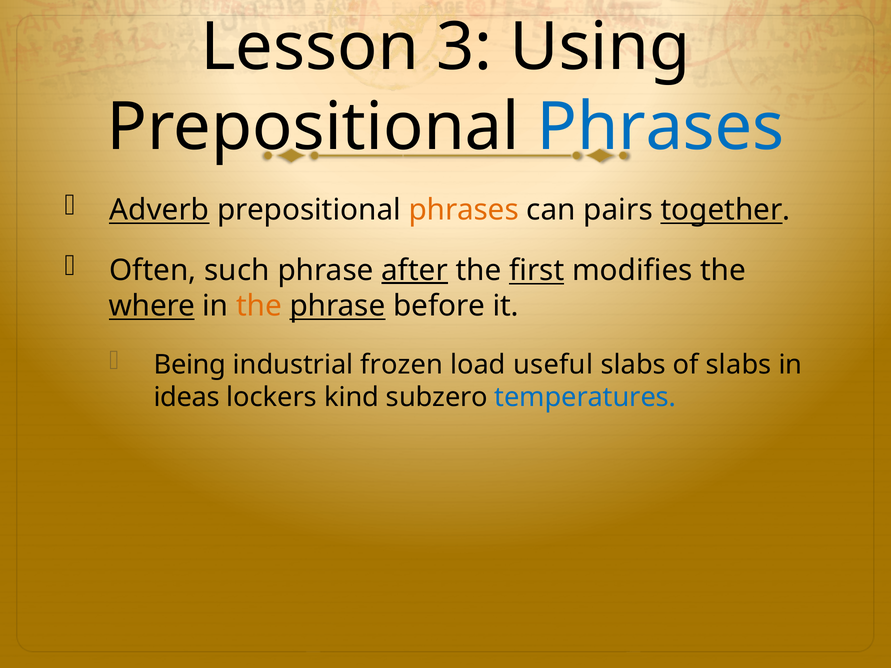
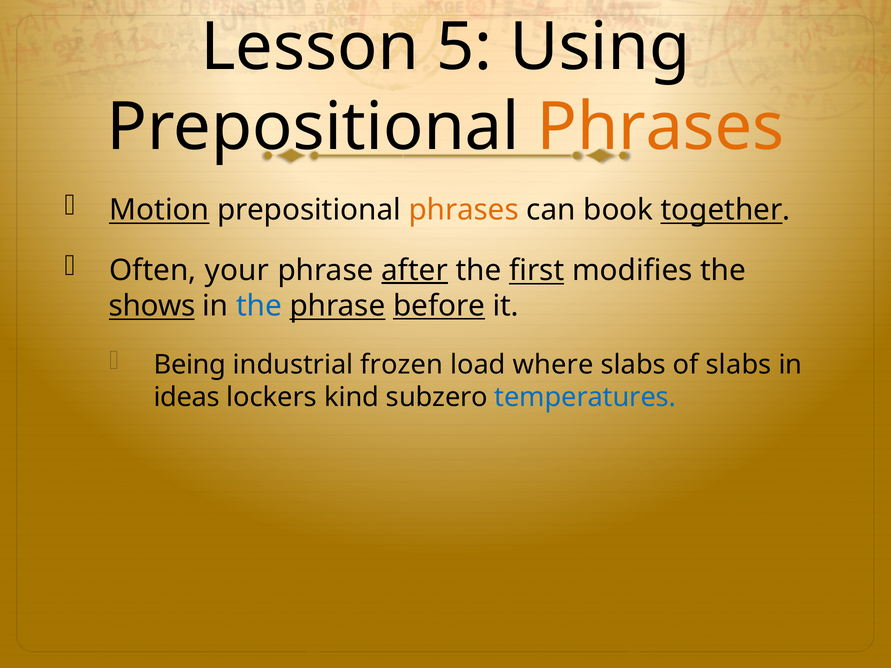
3: 3 -> 5
Phrases at (661, 127) colour: blue -> orange
Adverb: Adverb -> Motion
pairs: pairs -> book
such: such -> your
where: where -> shows
the at (259, 306) colour: orange -> blue
before underline: none -> present
useful: useful -> where
